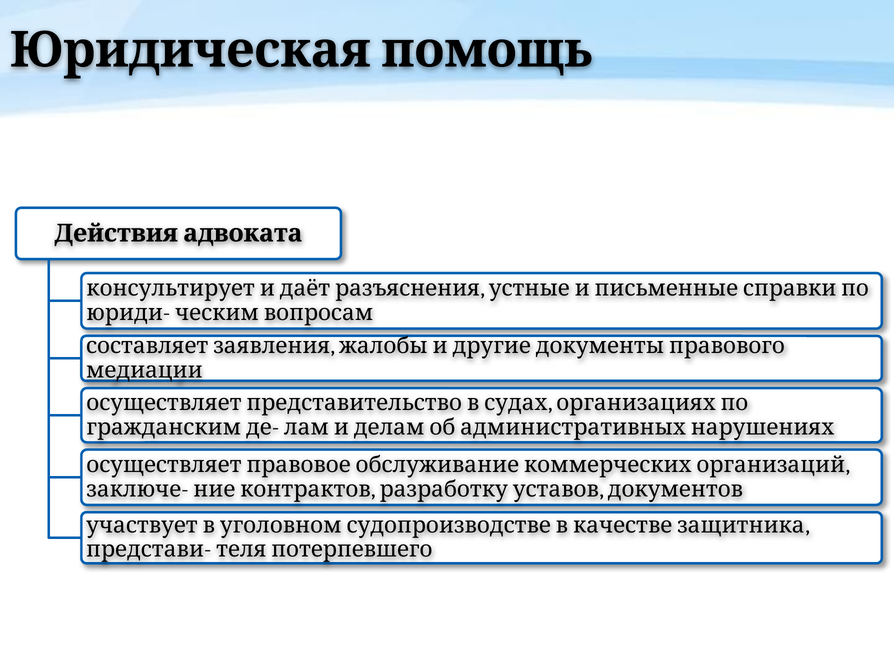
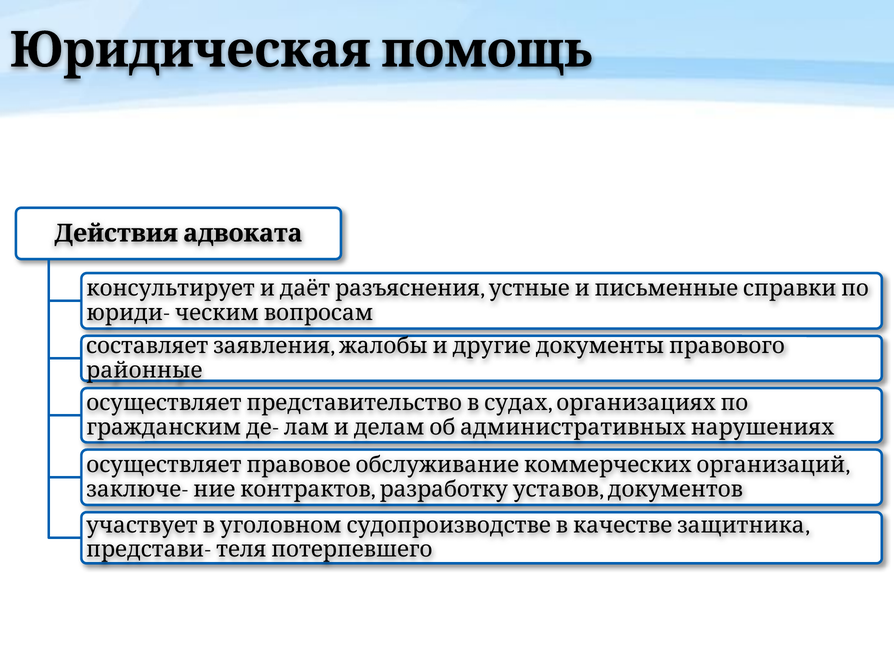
медиации: медиации -> районные
